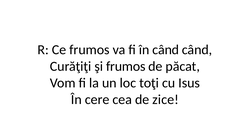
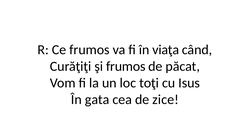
în când: când -> viaţa
cere: cere -> gata
